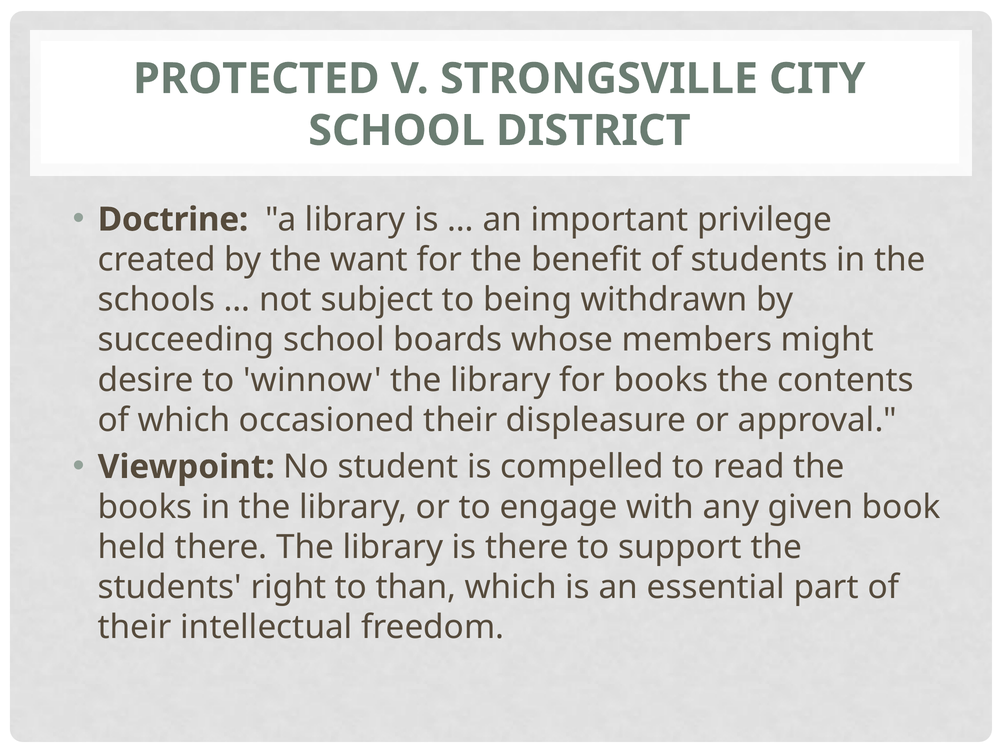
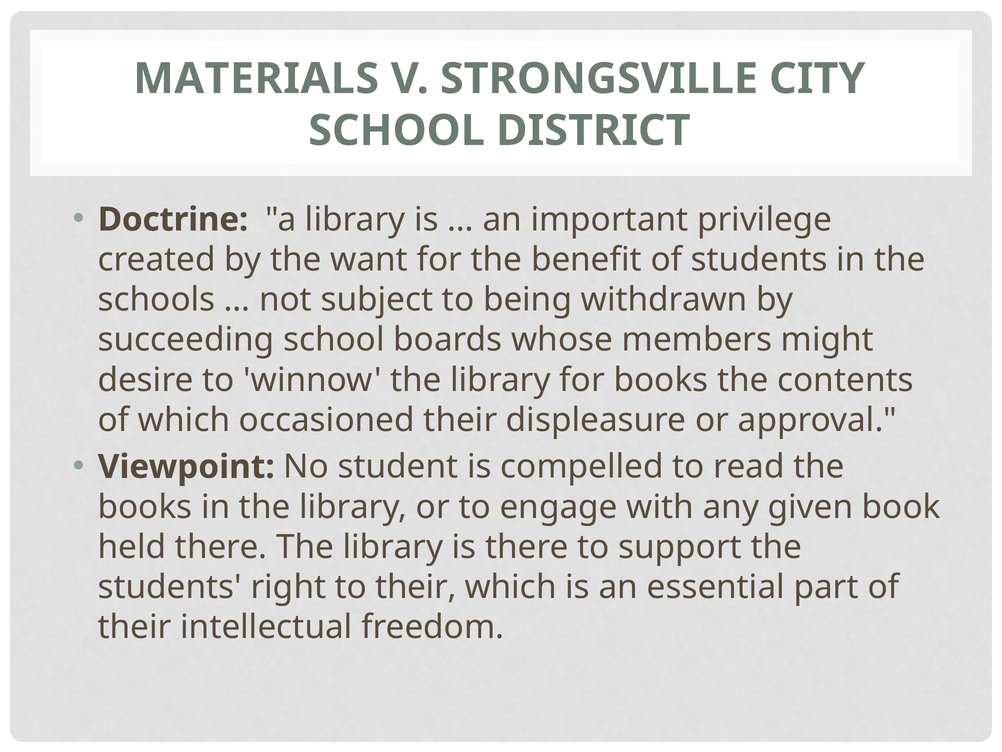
PROTECTED: PROTECTED -> MATERIALS
to than: than -> their
